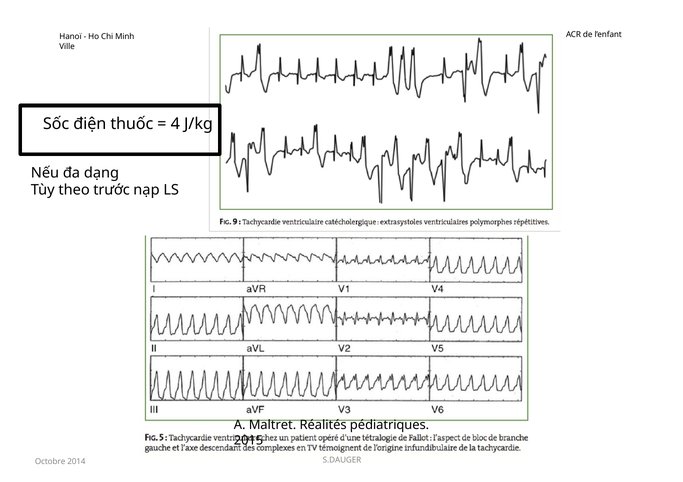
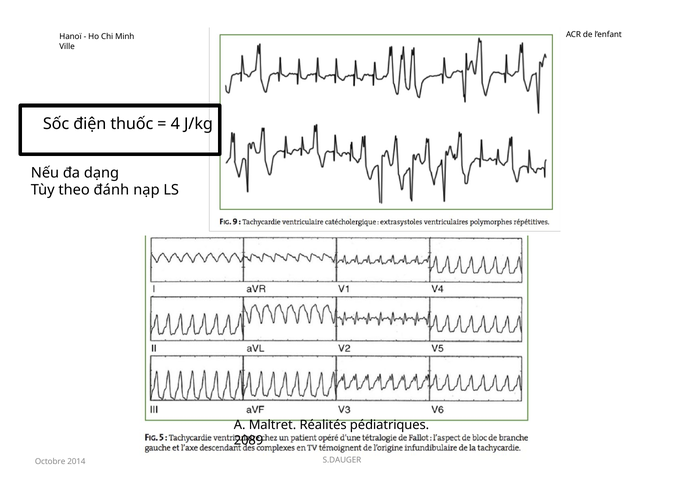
trước: trước -> đánh
2015: 2015 -> 2089
